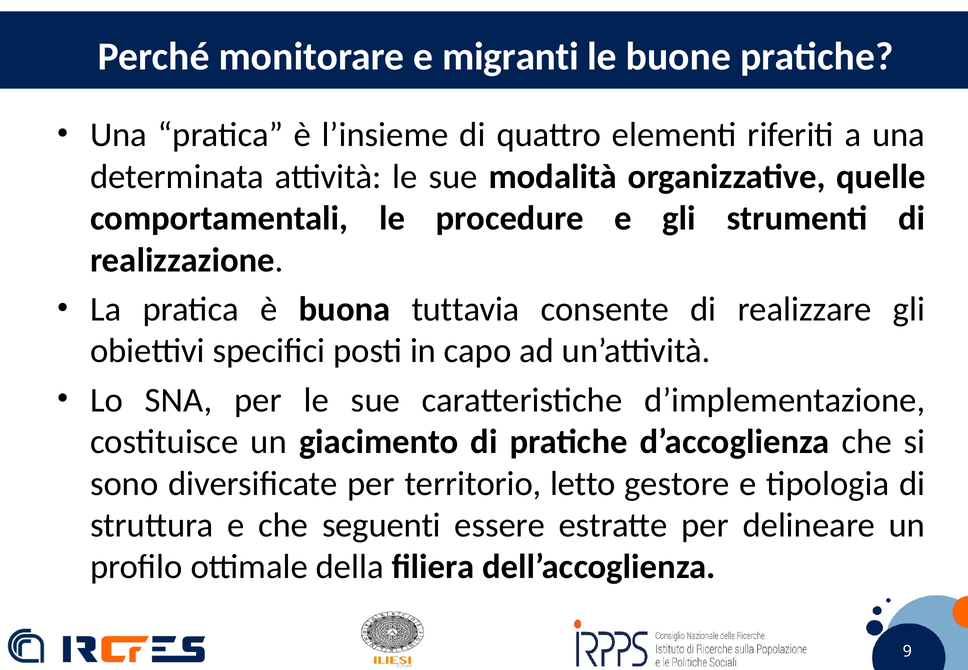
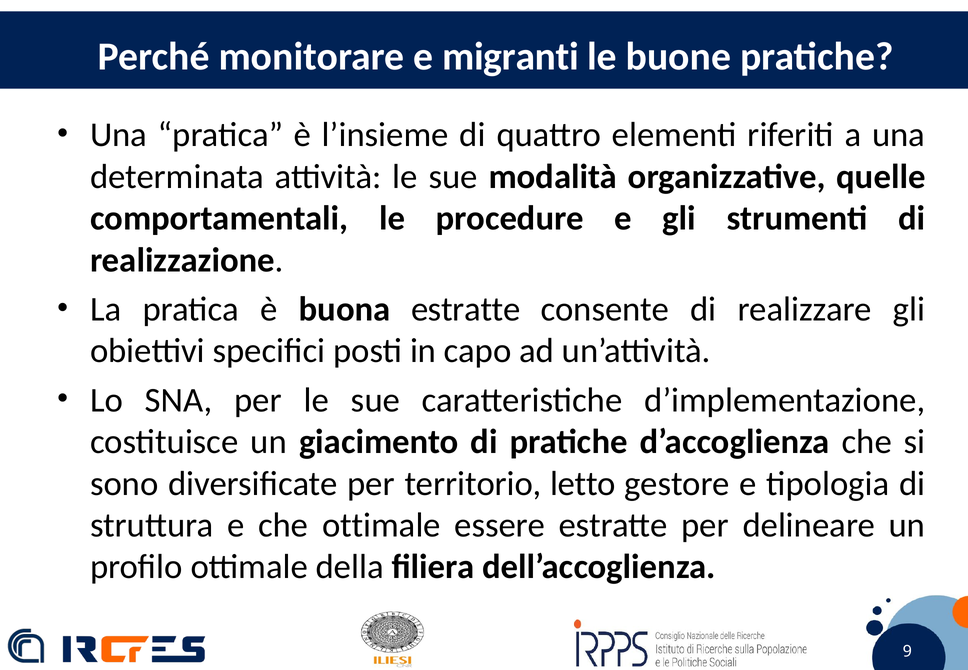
buona tuttavia: tuttavia -> estratte
che seguenti: seguenti -> ottimale
